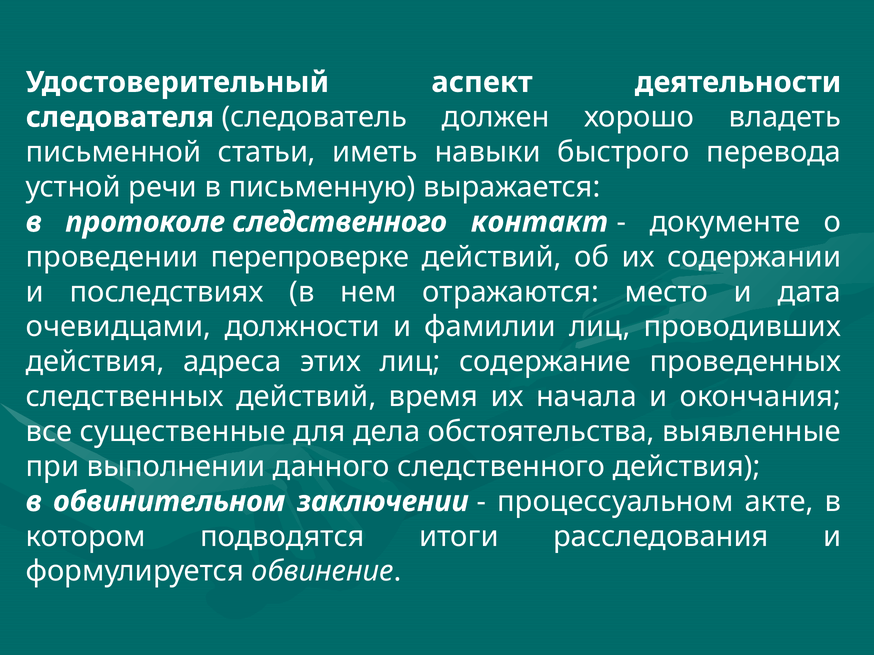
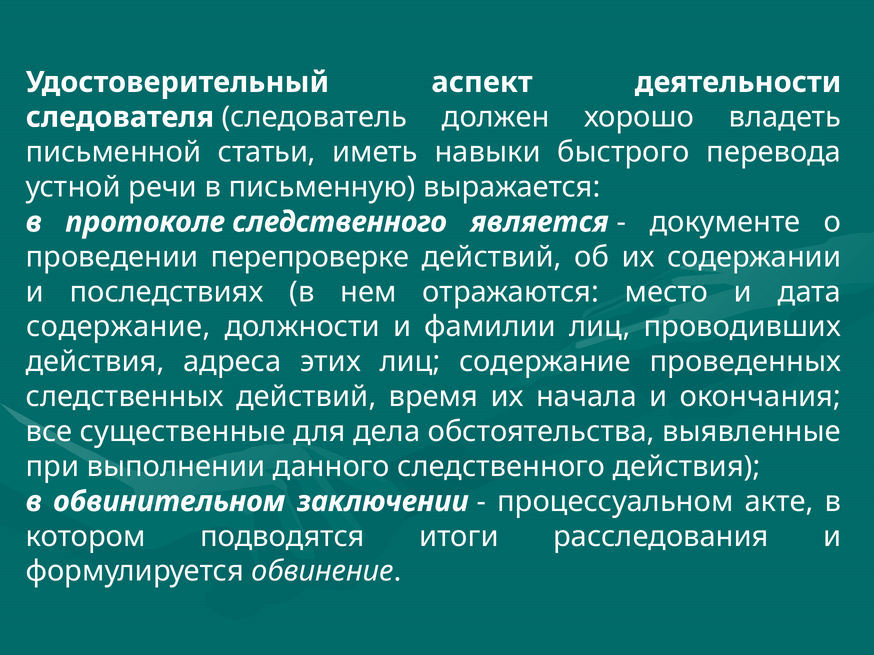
контакт: контакт -> является
очевидцами at (119, 327): очевидцами -> содержание
